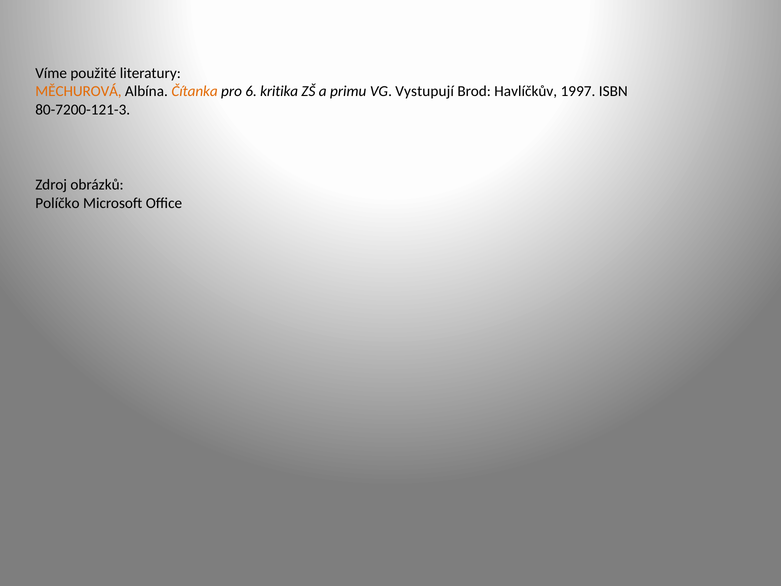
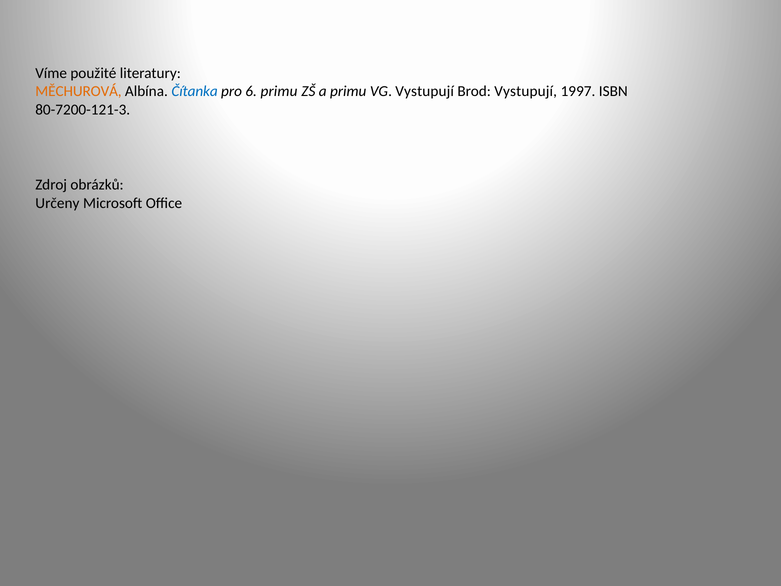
Čítanka colour: orange -> blue
6 kritika: kritika -> primu
Brod Havlíčkův: Havlíčkův -> Vystupují
Políčko: Políčko -> Určeny
